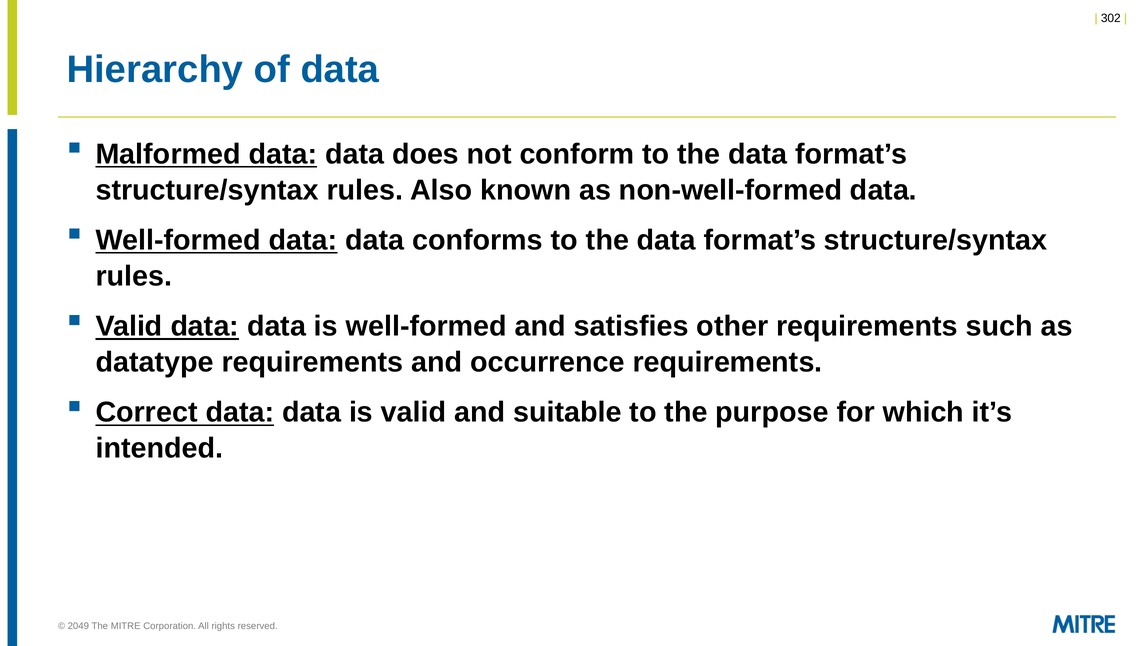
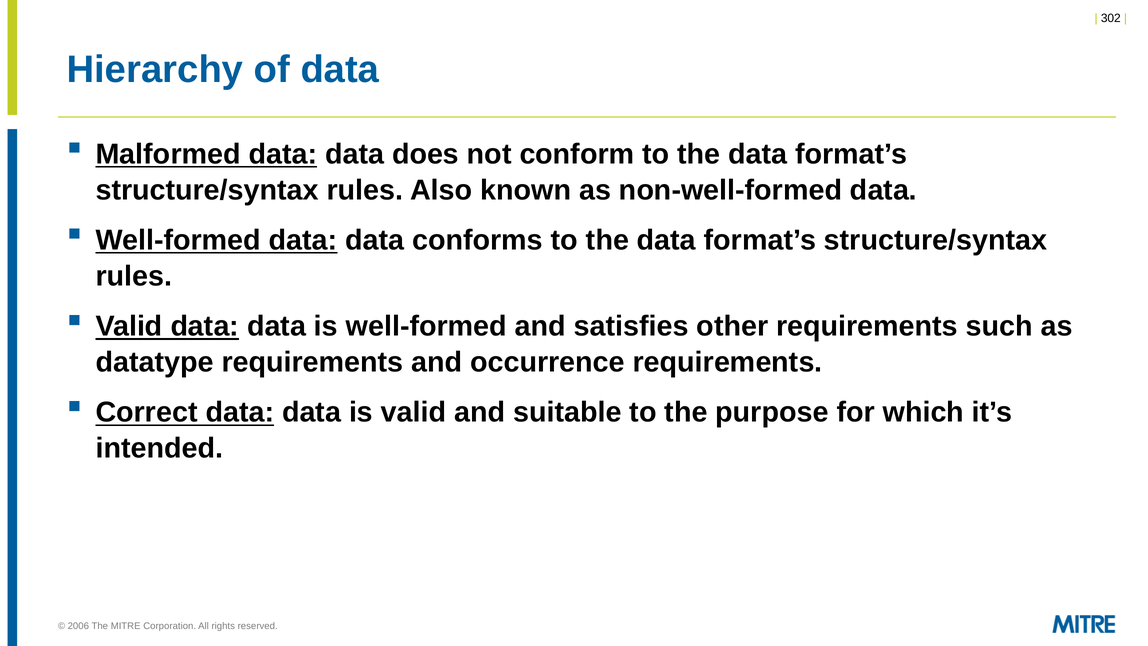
2049: 2049 -> 2006
